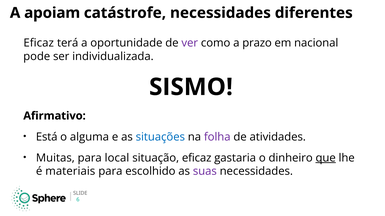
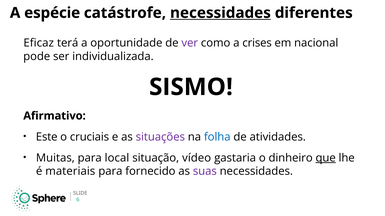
apoiam: apoiam -> espécie
necessidades at (220, 13) underline: none -> present
prazo: prazo -> crises
Está: Está -> Este
alguma: alguma -> cruciais
situações colour: blue -> purple
folha colour: purple -> blue
situação eficaz: eficaz -> vídeo
escolhido: escolhido -> fornecido
